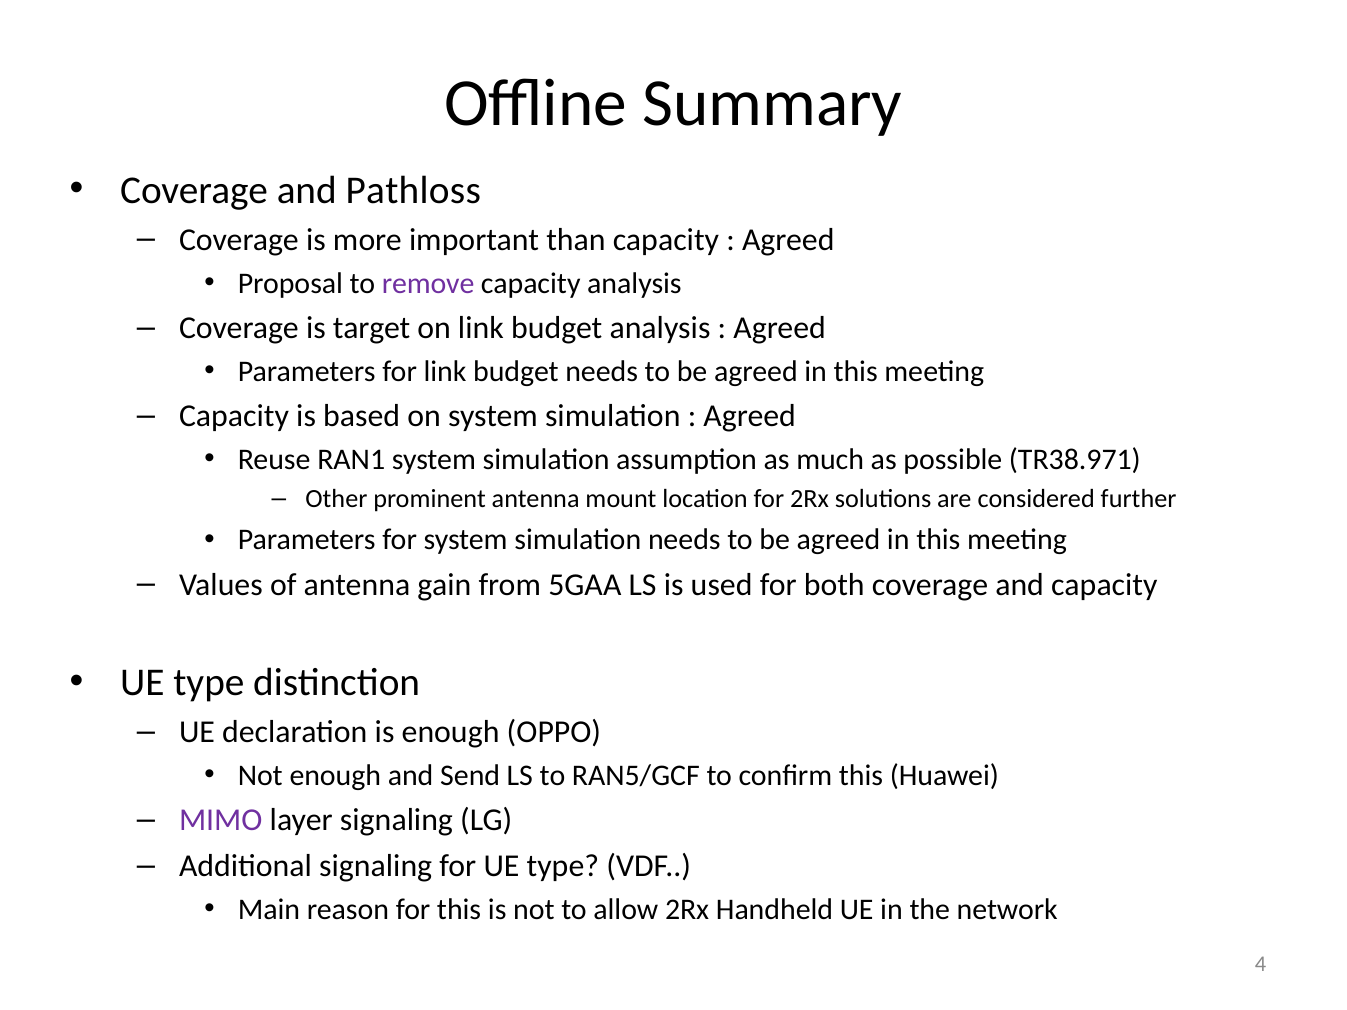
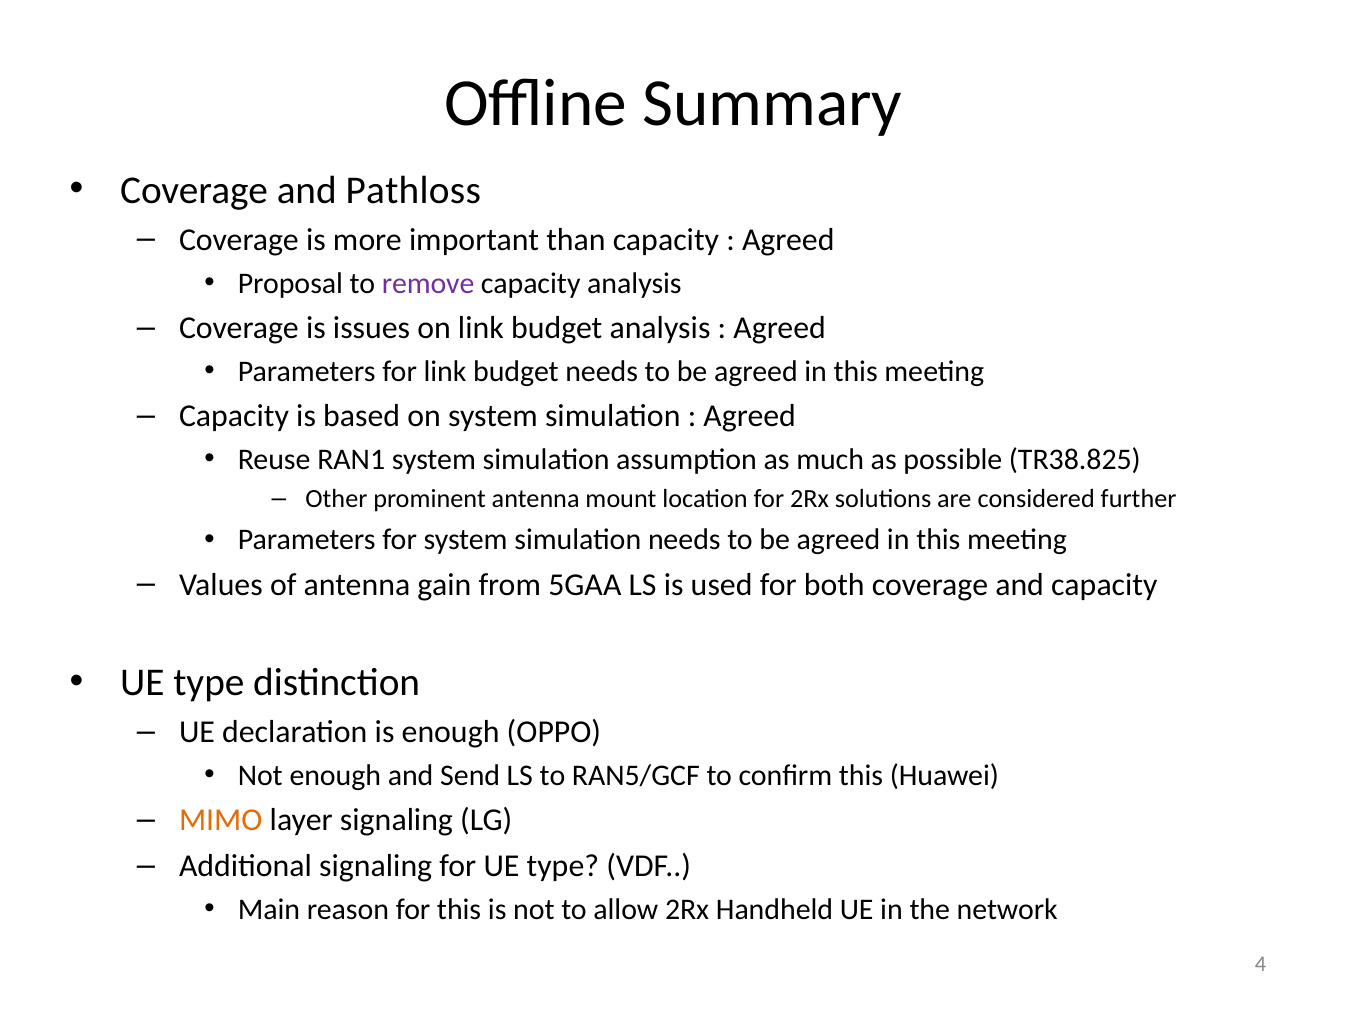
target: target -> issues
TR38.971: TR38.971 -> TR38.825
MIMO colour: purple -> orange
